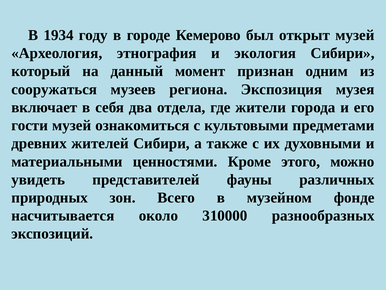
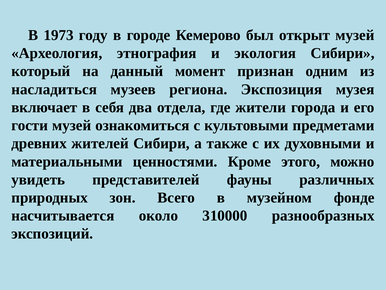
1934: 1934 -> 1973
сооружаться: сооружаться -> насладиться
